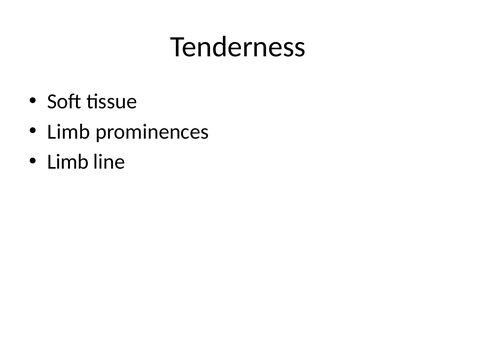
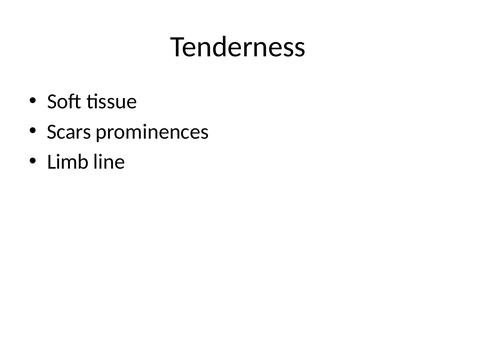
Limb at (69, 131): Limb -> Scars
